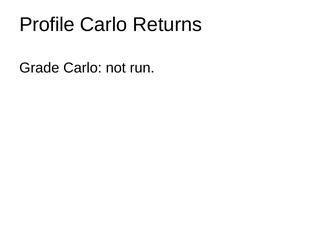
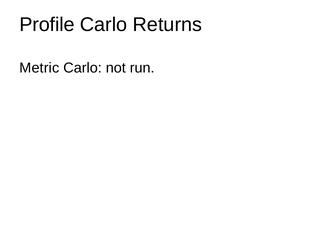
Grade: Grade -> Metric
